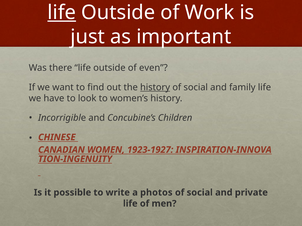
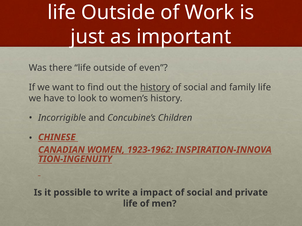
life at (62, 13) underline: present -> none
1923-1927: 1923-1927 -> 1923-1962
photos: photos -> impact
